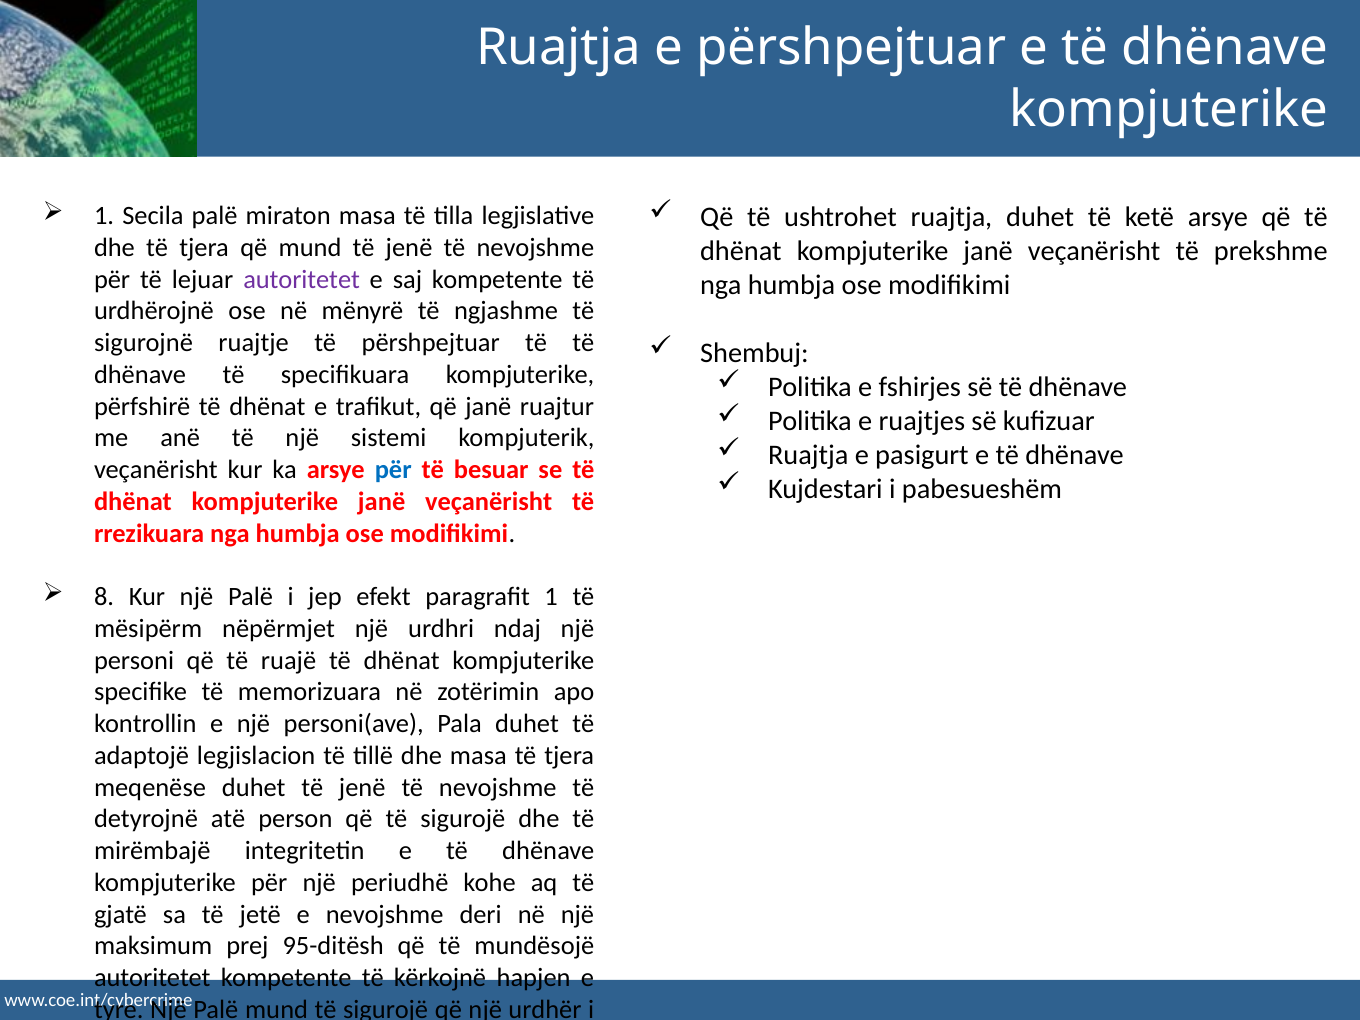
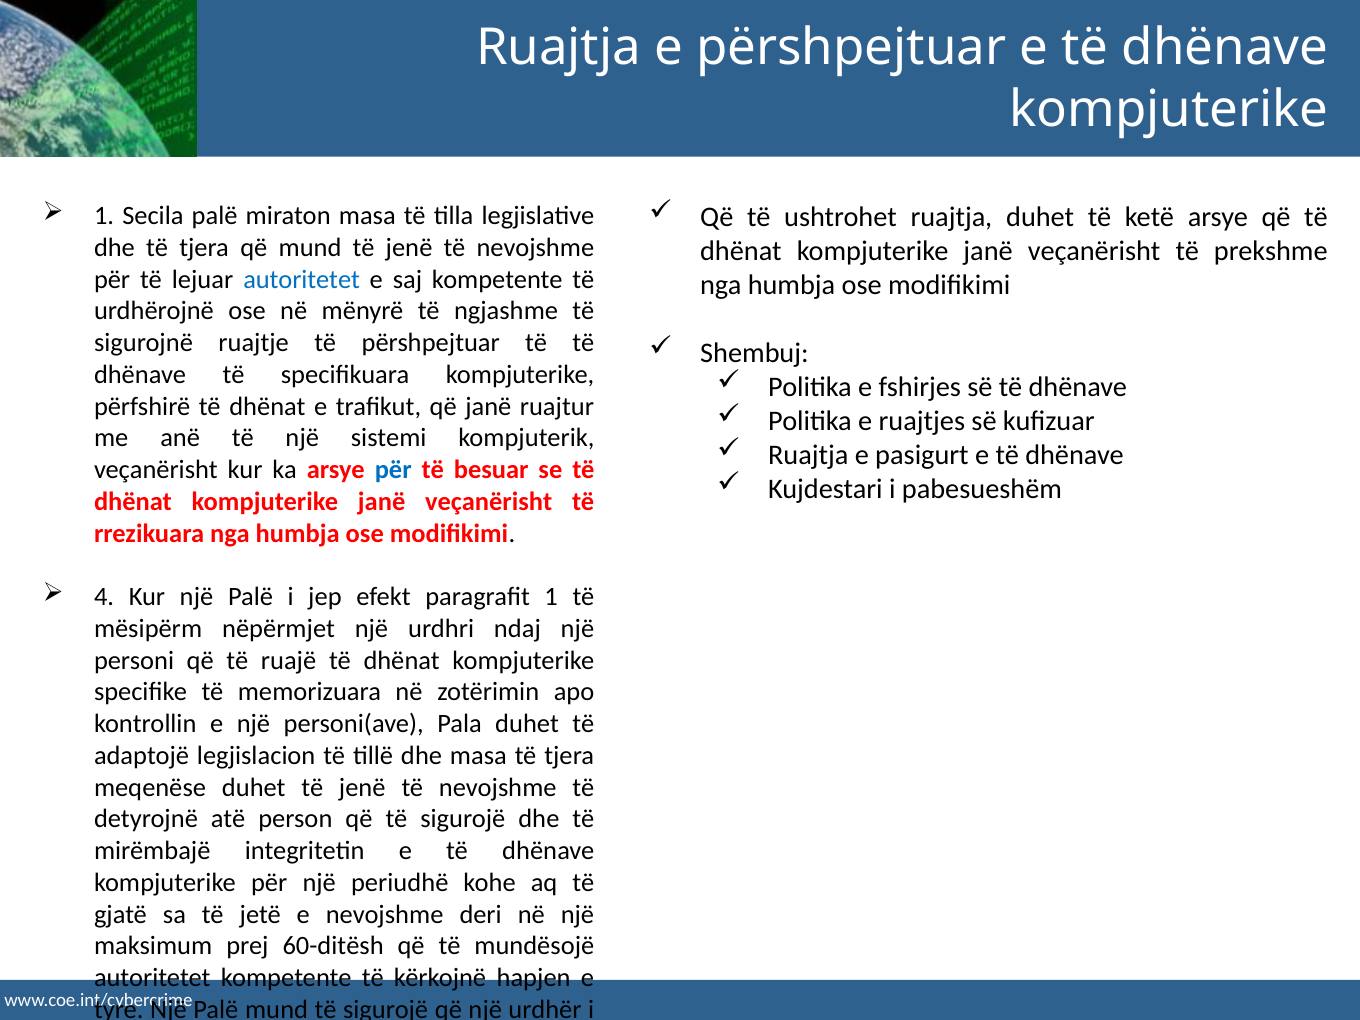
autoritetet at (302, 279) colour: purple -> blue
8: 8 -> 4
95-ditësh: 95-ditësh -> 60-ditësh
